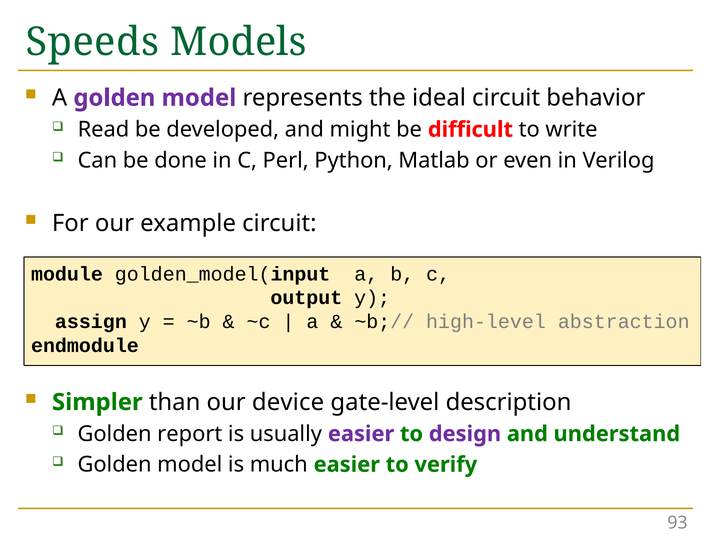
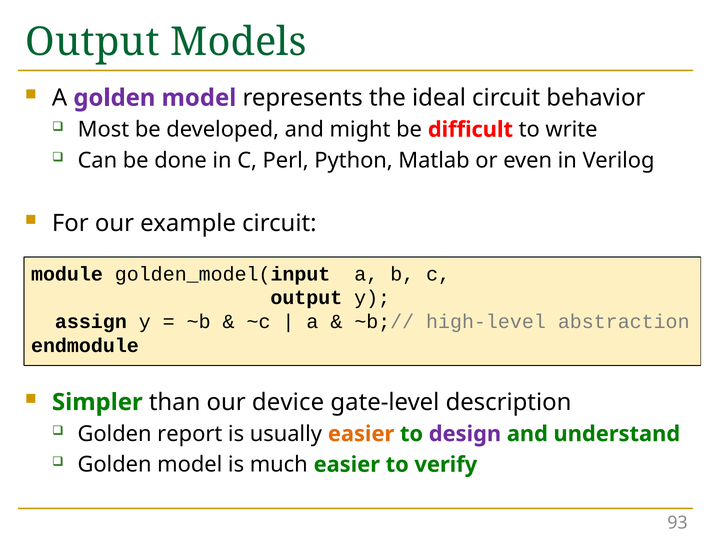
Speeds at (92, 42): Speeds -> Output
Read: Read -> Most
easier at (361, 434) colour: purple -> orange
